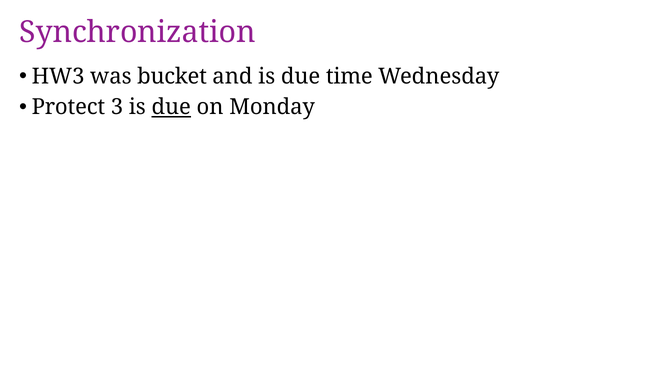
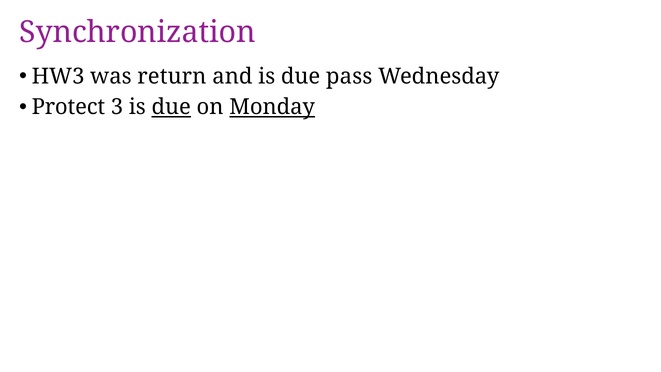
bucket: bucket -> return
time: time -> pass
Monday underline: none -> present
